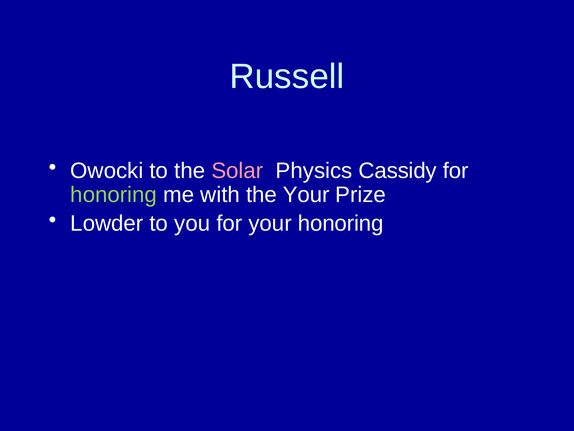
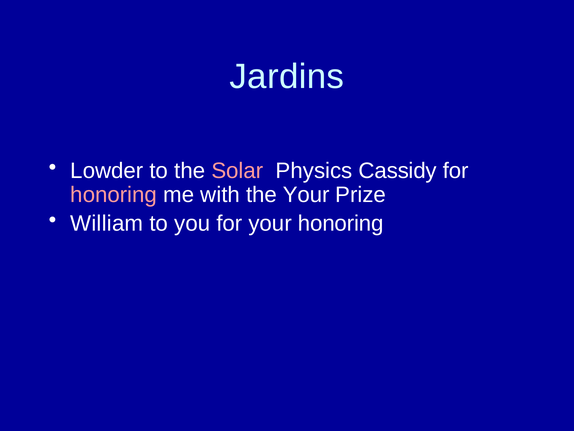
Russell: Russell -> Jardins
Owocki: Owocki -> Lowder
honoring at (114, 195) colour: light green -> pink
Lowder: Lowder -> William
